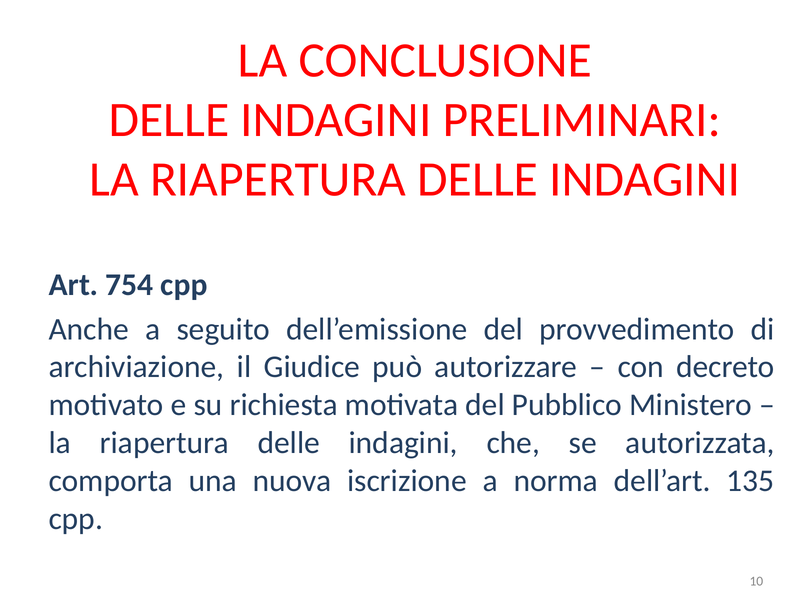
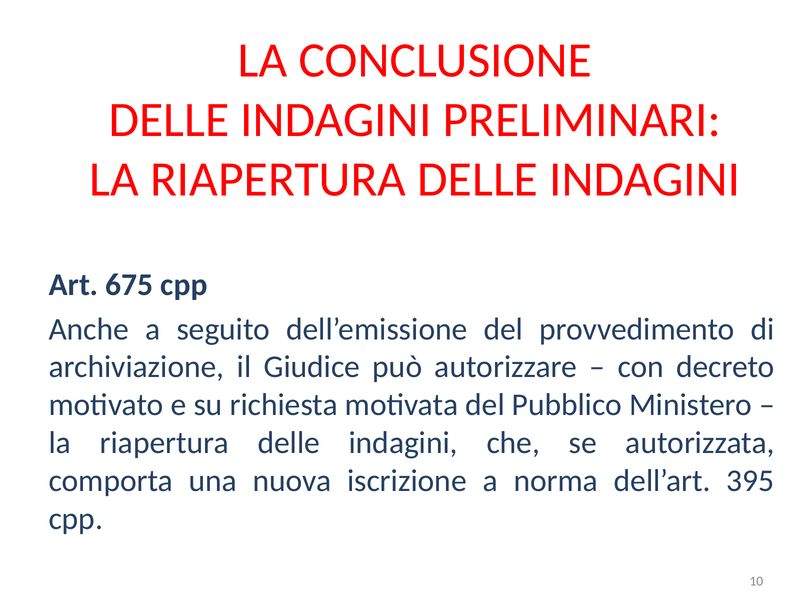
754: 754 -> 675
135: 135 -> 395
